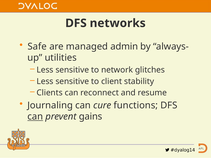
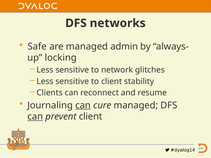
utilities: utilities -> locking
can at (83, 105) underline: none -> present
cure functions: functions -> managed
prevent gains: gains -> client
